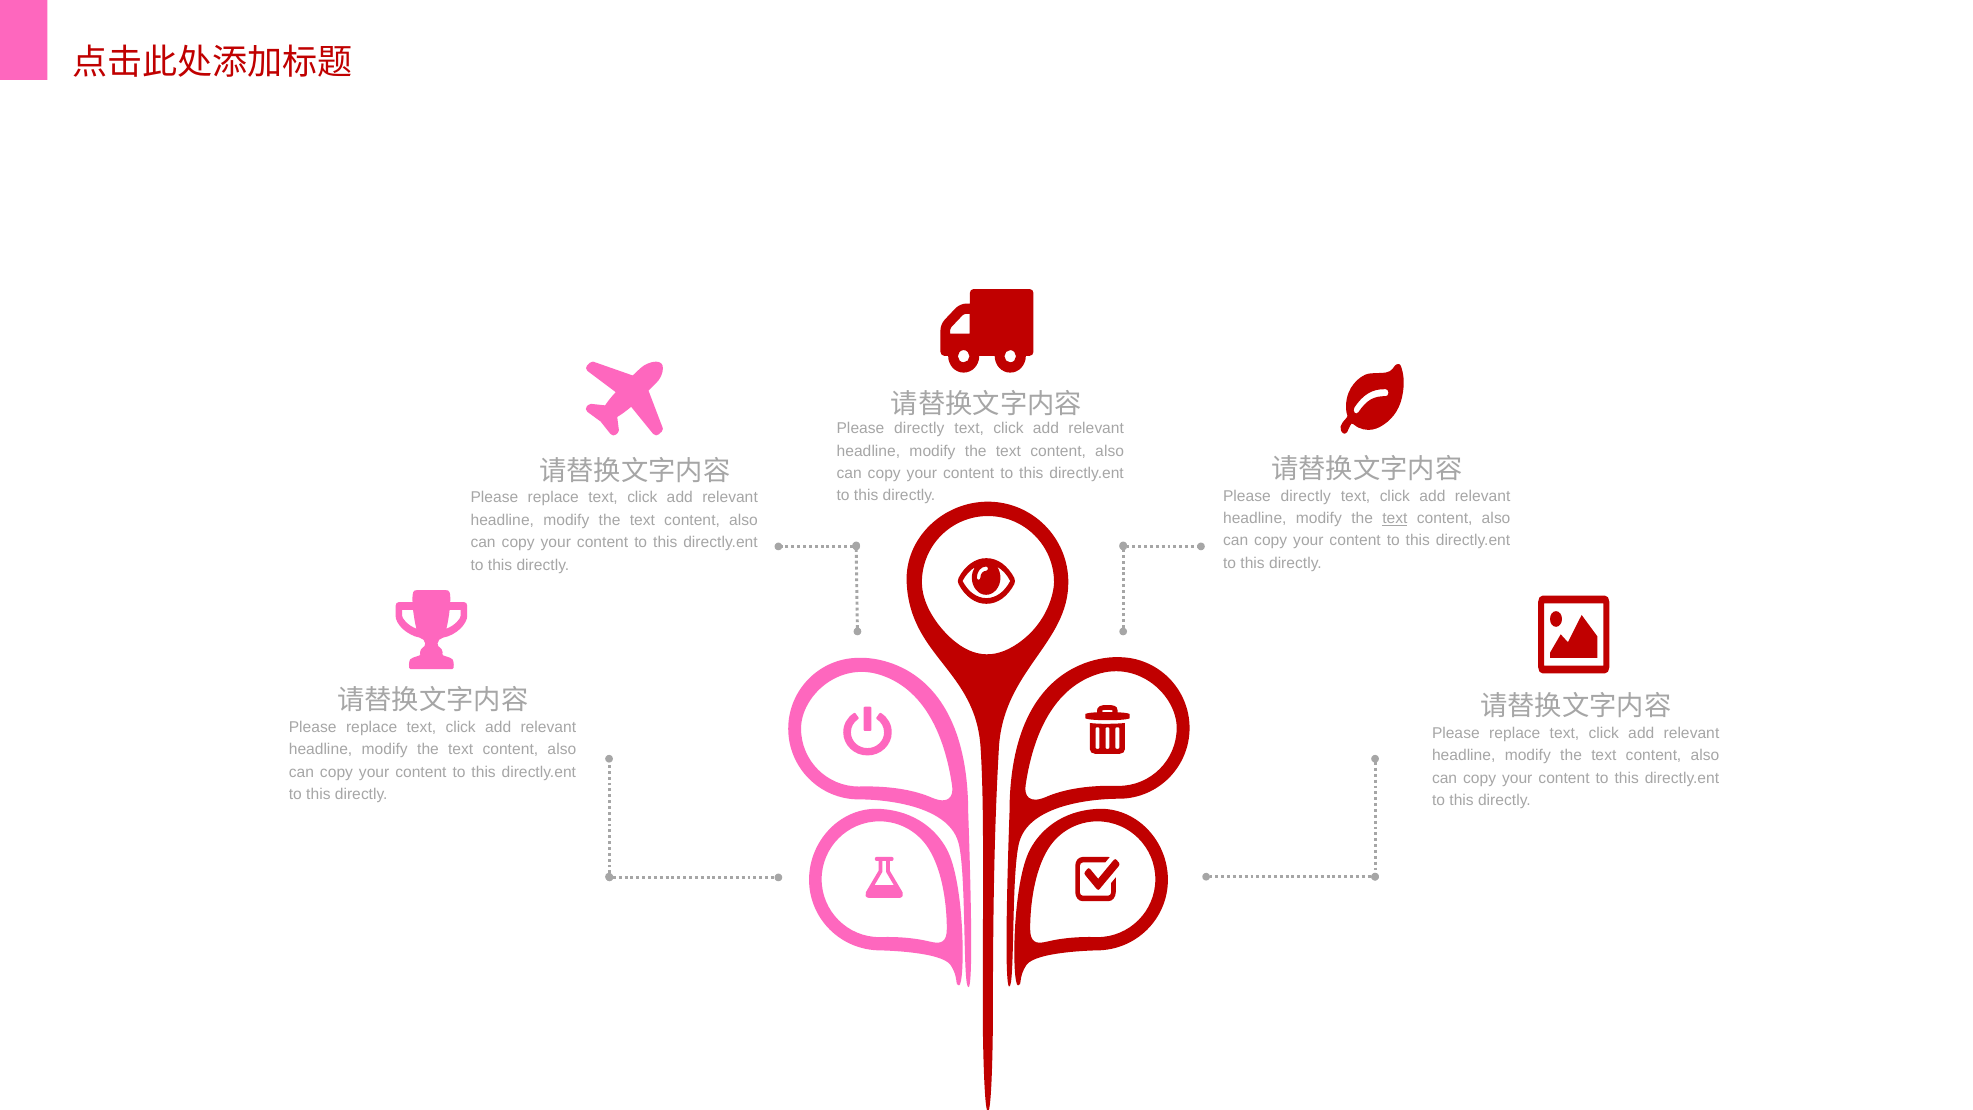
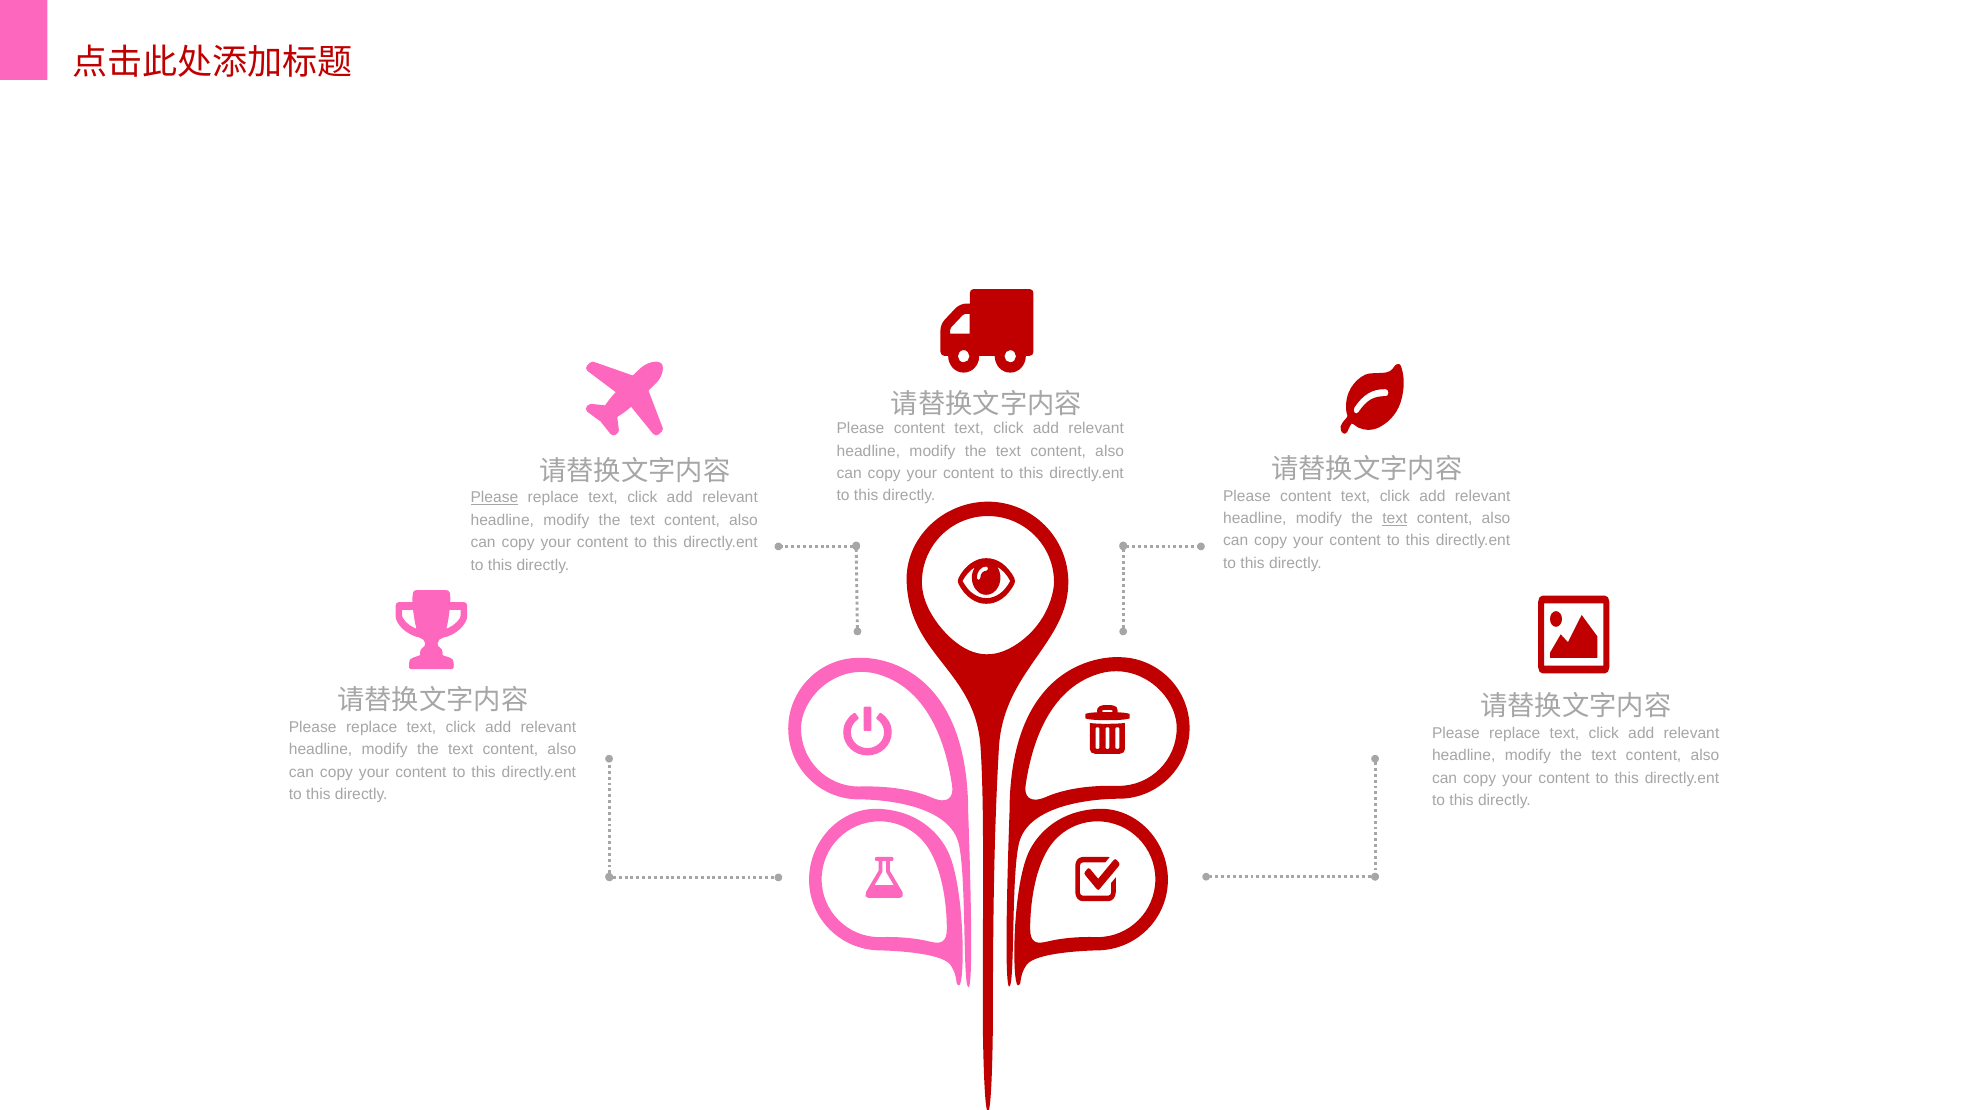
directly at (919, 429): directly -> content
directly at (1306, 496): directly -> content
Please at (494, 498) underline: none -> present
